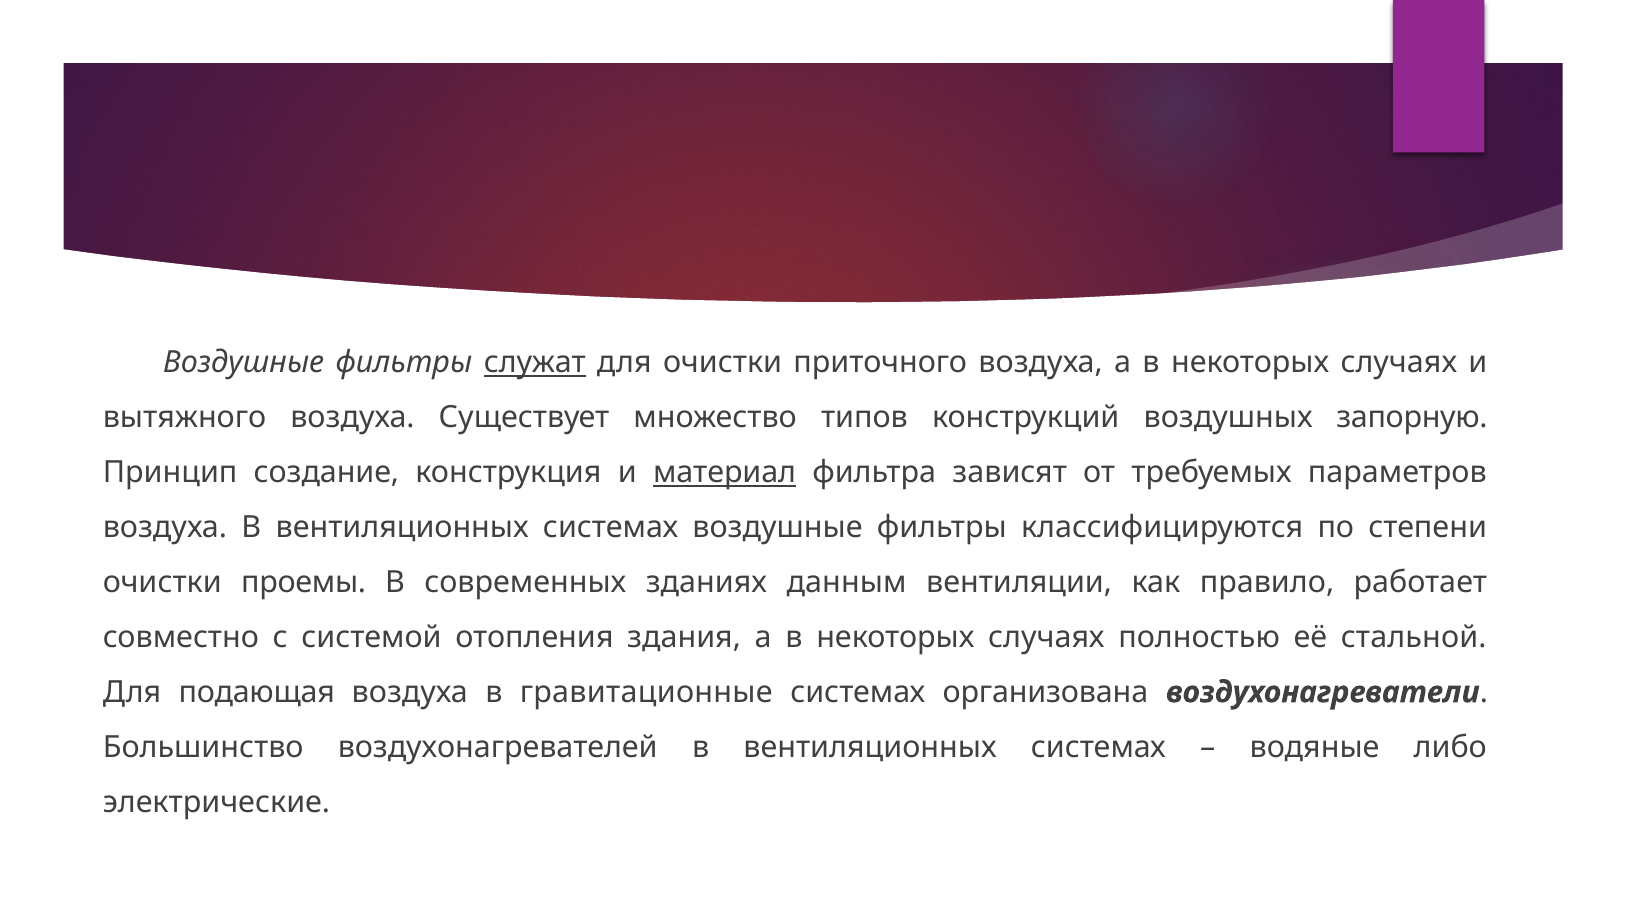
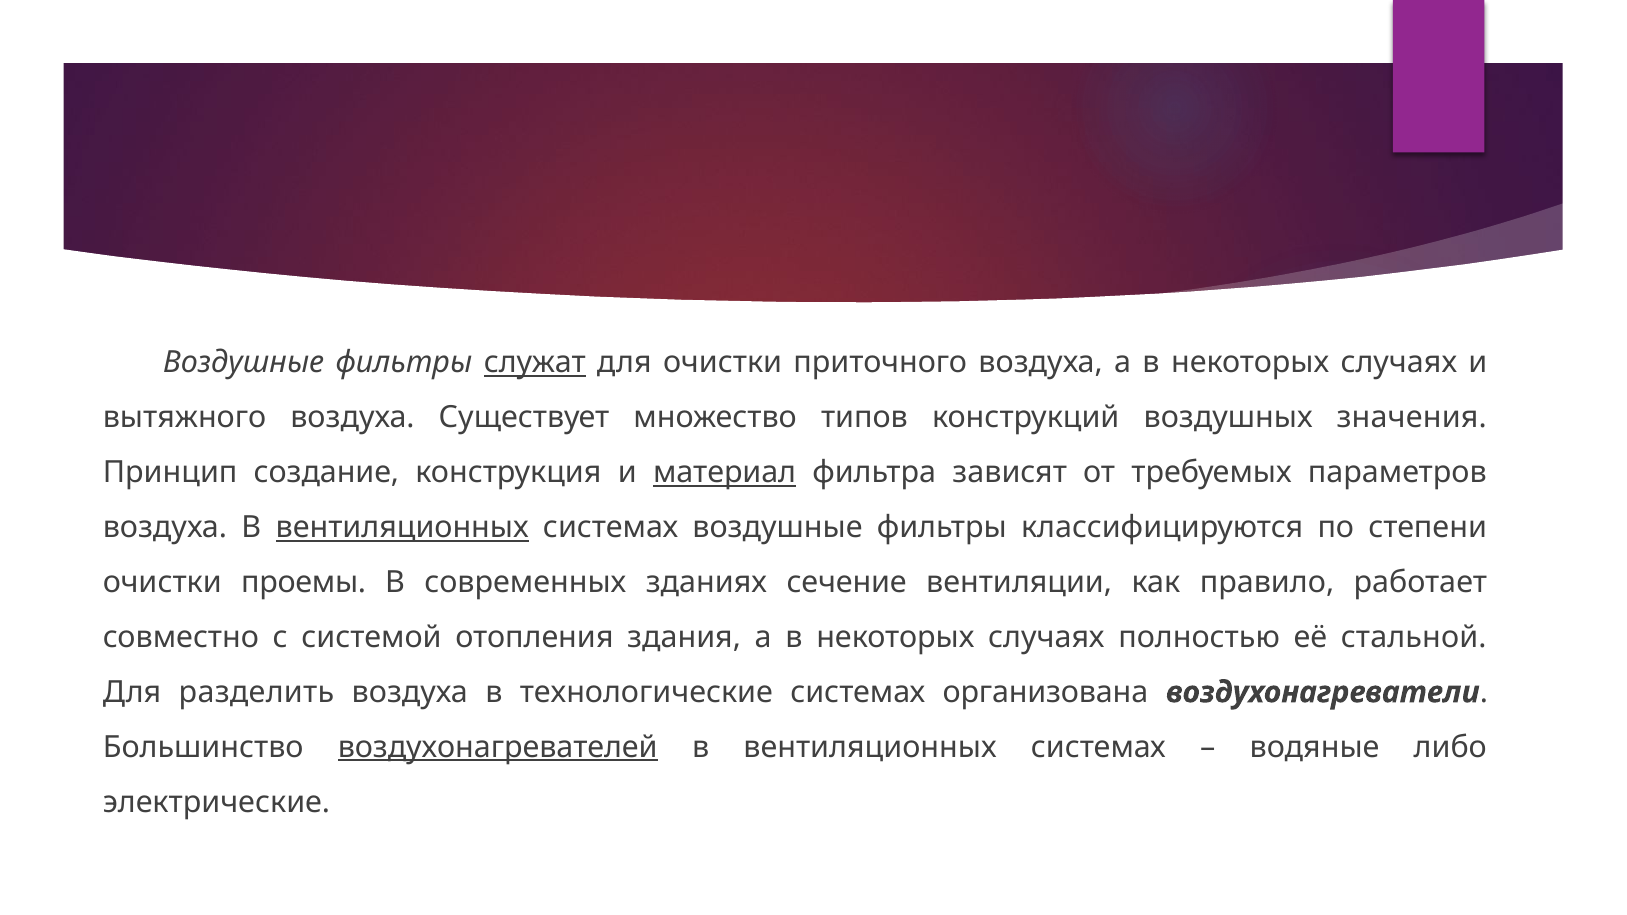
запорную: запорную -> значения
вентиляционных at (402, 528) underline: none -> present
данным: данным -> сечение
подающая: подающая -> разделить
гравитационные: гравитационные -> технологические
воздухонагревателей underline: none -> present
